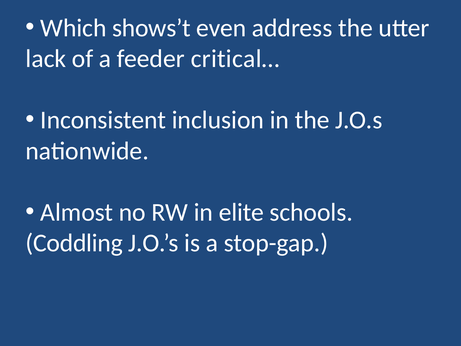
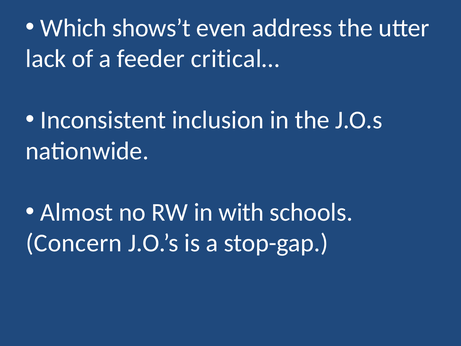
elite: elite -> with
Coddling: Coddling -> Concern
